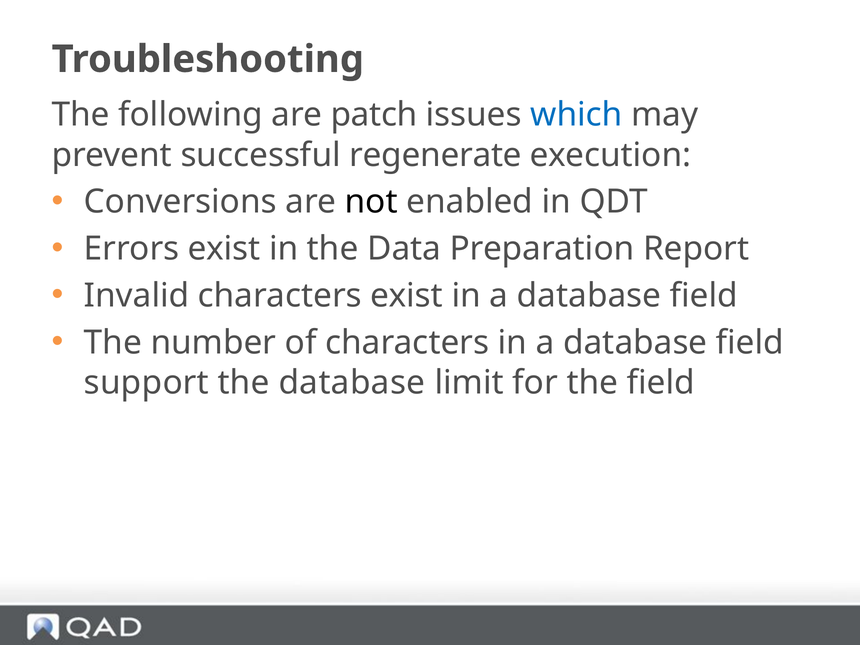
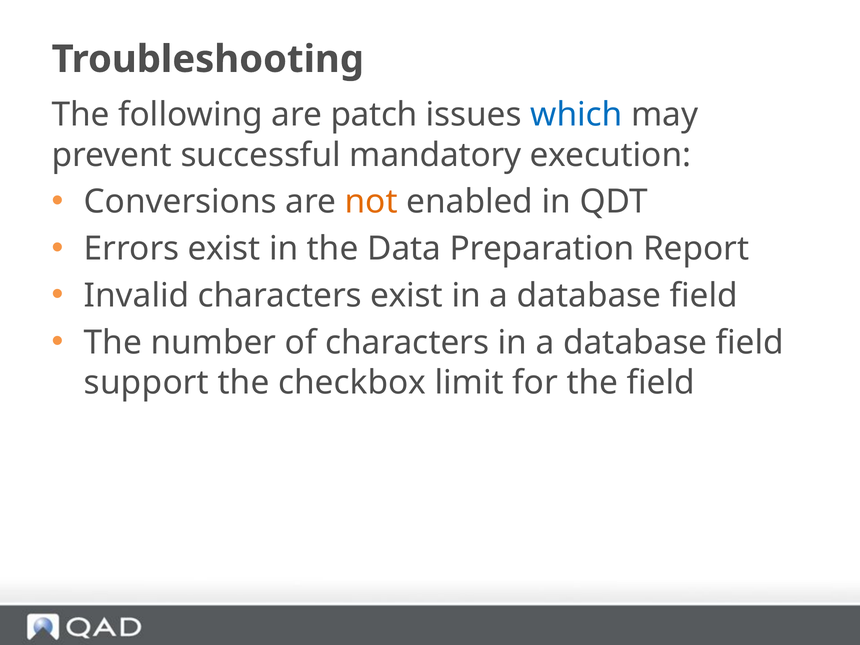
regenerate: regenerate -> mandatory
not colour: black -> orange
the database: database -> checkbox
